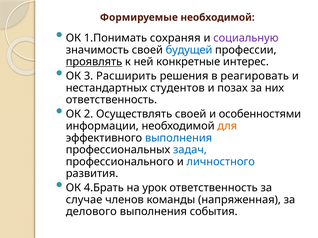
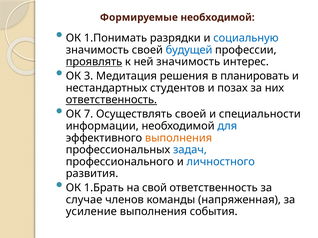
сохраняя: сохраняя -> разрядки
социальную colour: purple -> blue
ней конкретные: конкретные -> значимость
Расширить: Расширить -> Медитация
реагировать: реагировать -> планировать
ответственность at (111, 100) underline: none -> present
2: 2 -> 7
особенностями: особенностями -> специальности
для colour: orange -> blue
выполнения at (179, 138) colour: blue -> orange
4.Брать: 4.Брать -> 1.Брать
урок: урок -> свой
делового: делового -> усиление
